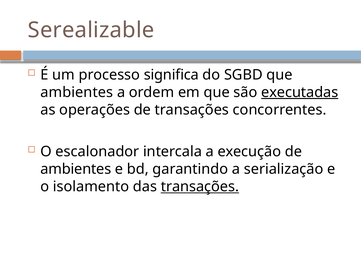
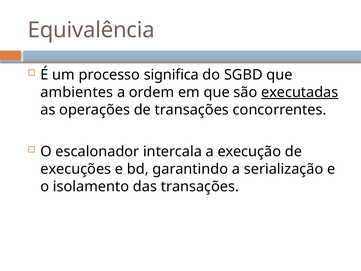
Serealizable: Serealizable -> Equivalência
ambientes at (76, 169): ambientes -> execuções
transações at (200, 186) underline: present -> none
